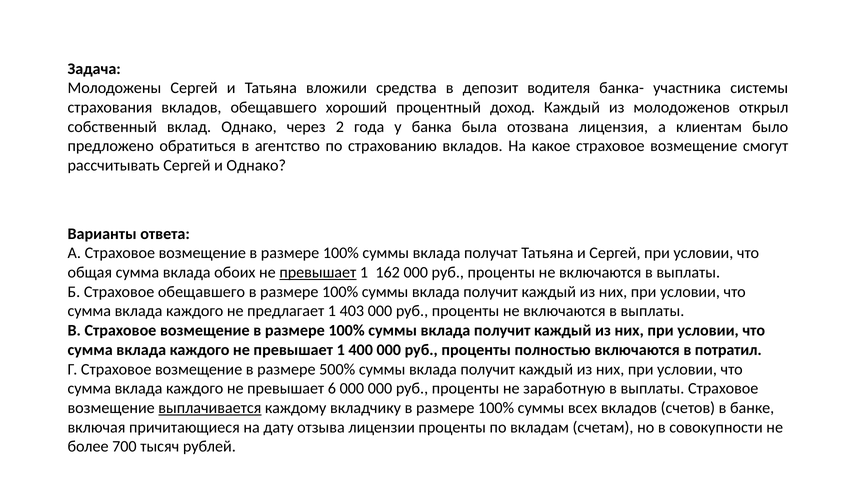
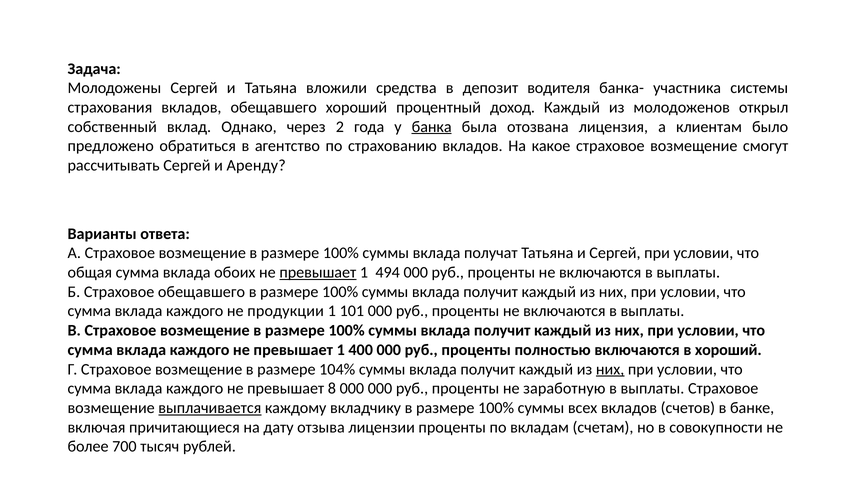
банка underline: none -> present
и Однако: Однако -> Аренду
162: 162 -> 494
предлагает: предлагает -> продукции
403: 403 -> 101
в потратил: потратил -> хороший
500%: 500% -> 104%
них at (610, 369) underline: none -> present
6: 6 -> 8
